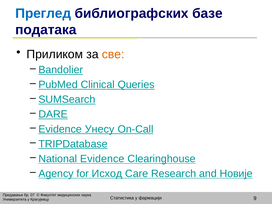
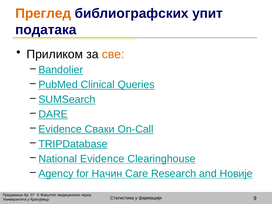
Преглед colour: blue -> orange
базе: базе -> упит
Унесу: Унесу -> Сваки
Исход: Исход -> Начин
